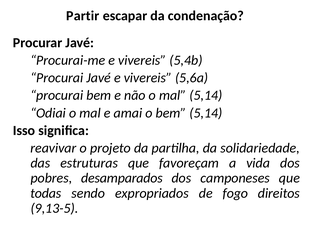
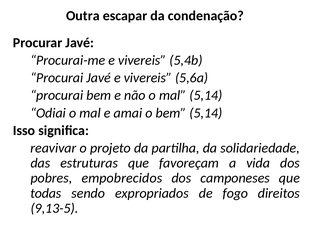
Partir: Partir -> Outra
desamparados: desamparados -> empobrecidos
